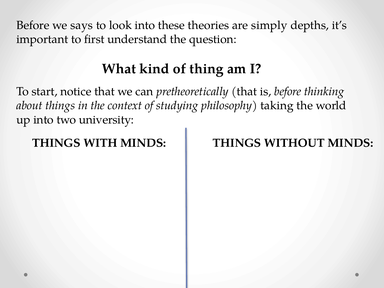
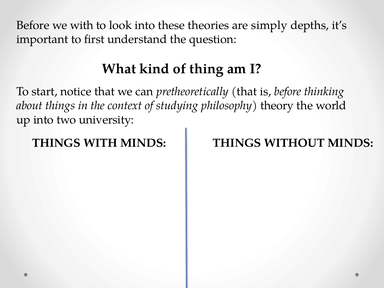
we says: says -> with
taking: taking -> theory
